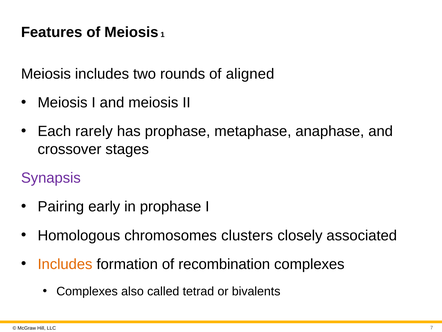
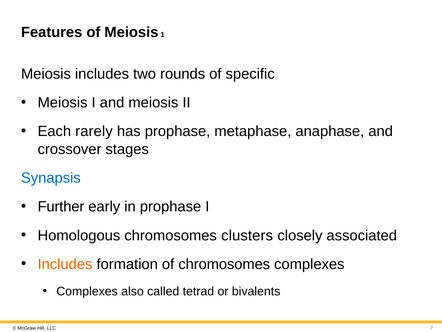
aligned: aligned -> specific
Synapsis colour: purple -> blue
Pairing: Pairing -> Further
of recombination: recombination -> chromosomes
